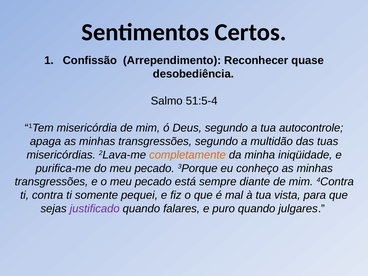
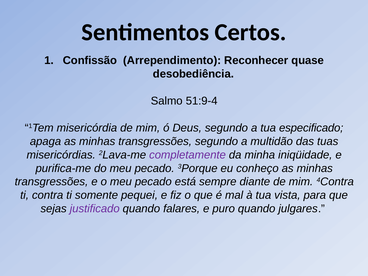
51:5-4: 51:5-4 -> 51:9-4
autocontrole: autocontrole -> especificado
completamente colour: orange -> purple
